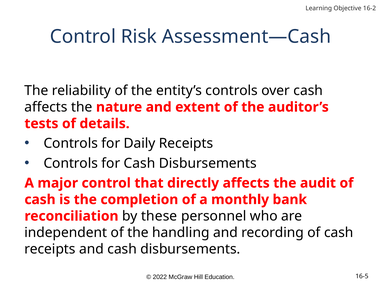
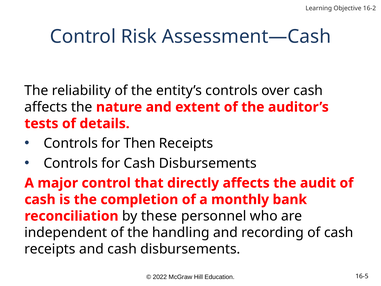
Daily: Daily -> Then
